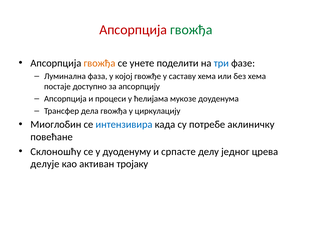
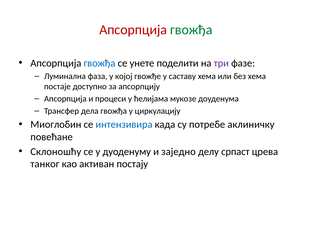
гвожђа at (100, 63) colour: orange -> blue
три colour: blue -> purple
српасте: српасте -> заједно
једног: једног -> српаст
делује: делује -> танког
тројаку: тројаку -> постају
